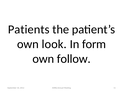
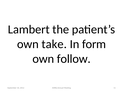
Patients: Patients -> Lambert
look: look -> take
